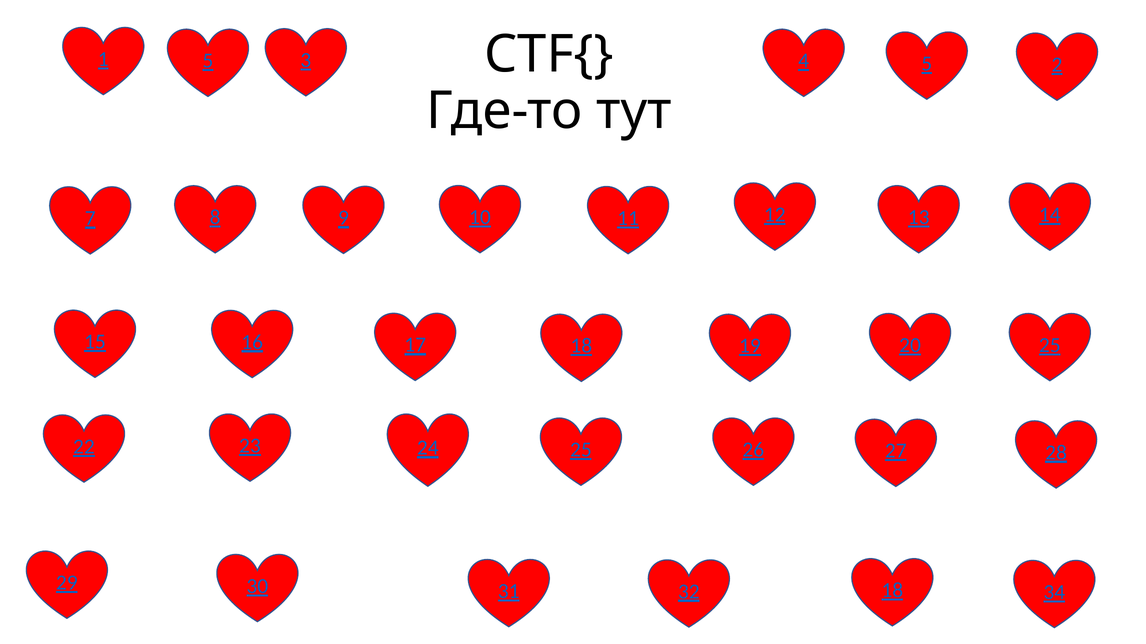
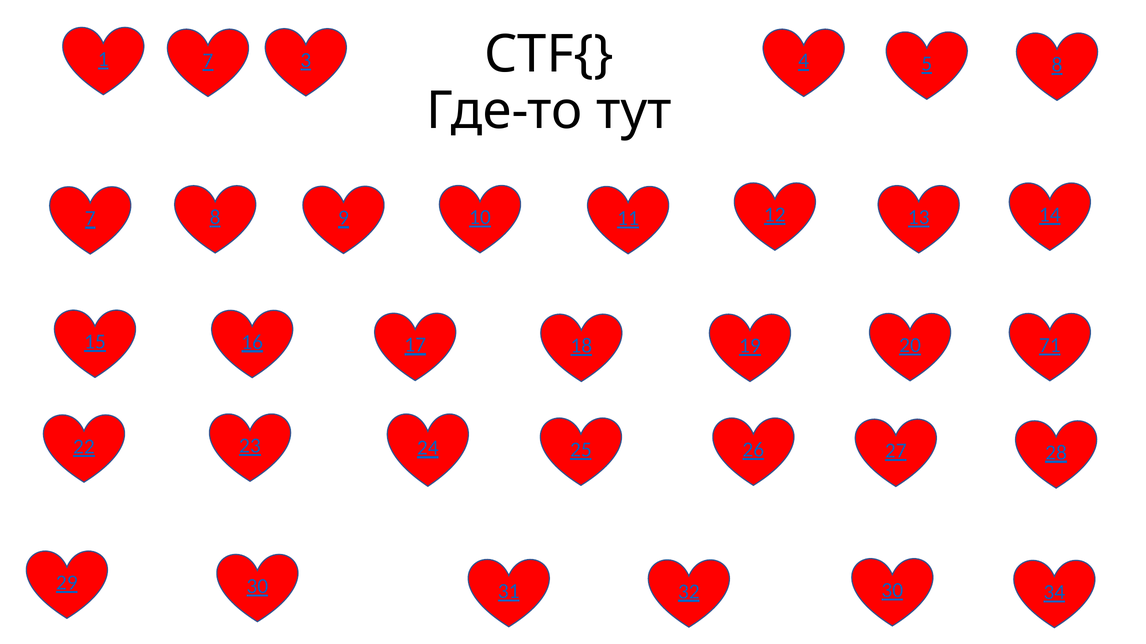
1 5: 5 -> 7
4 2: 2 -> 8
20 25: 25 -> 71
32 18: 18 -> 30
